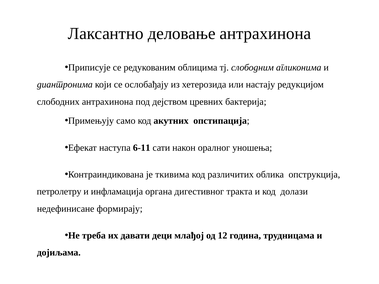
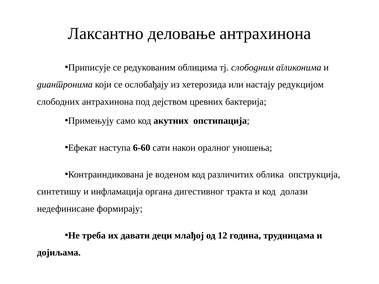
6-11: 6-11 -> 6-60
ткивима: ткивима -> воденом
петролетру: петролетру -> синтетишу
